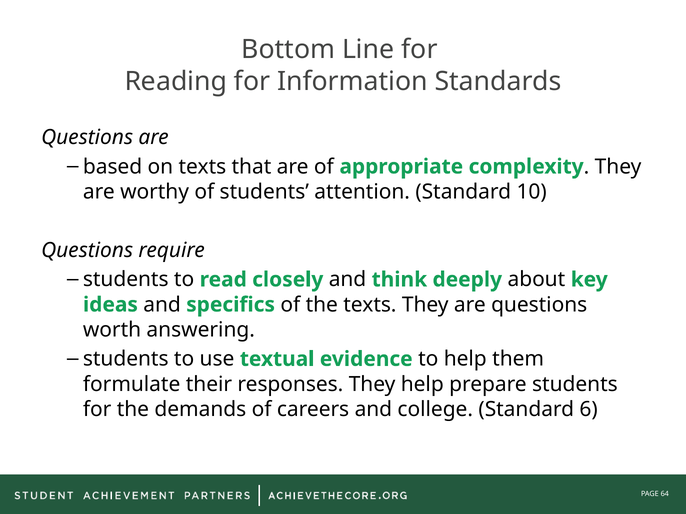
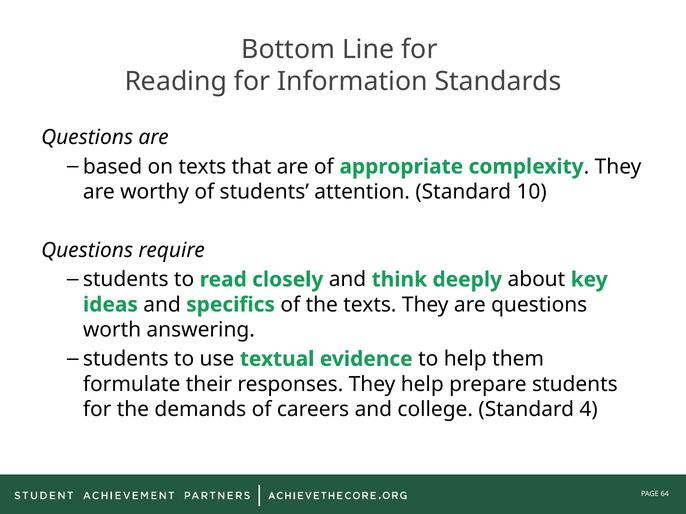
6: 6 -> 4
